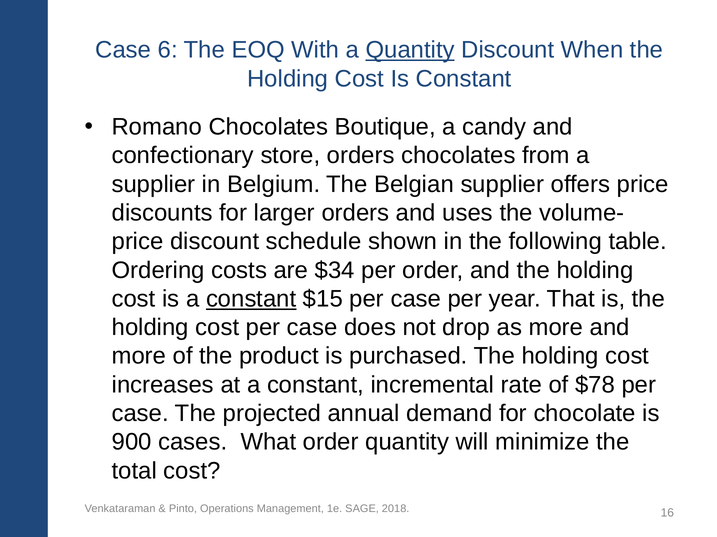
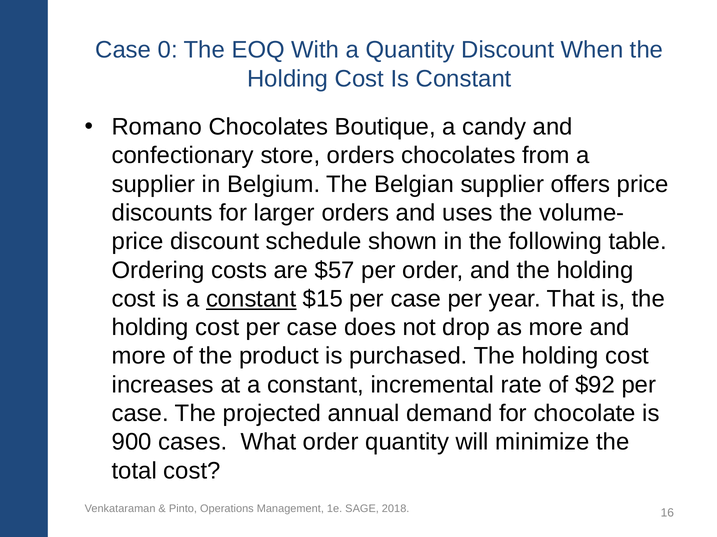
6: 6 -> 0
Quantity at (410, 50) underline: present -> none
$34: $34 -> $57
$78: $78 -> $92
